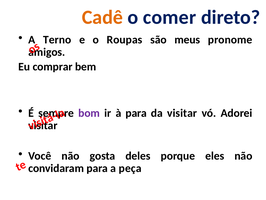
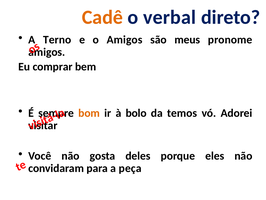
comer: comer -> verbal
o Roupas: Roupas -> Amigos
bom colour: purple -> orange
à para: para -> bolo
da visitar: visitar -> temos
